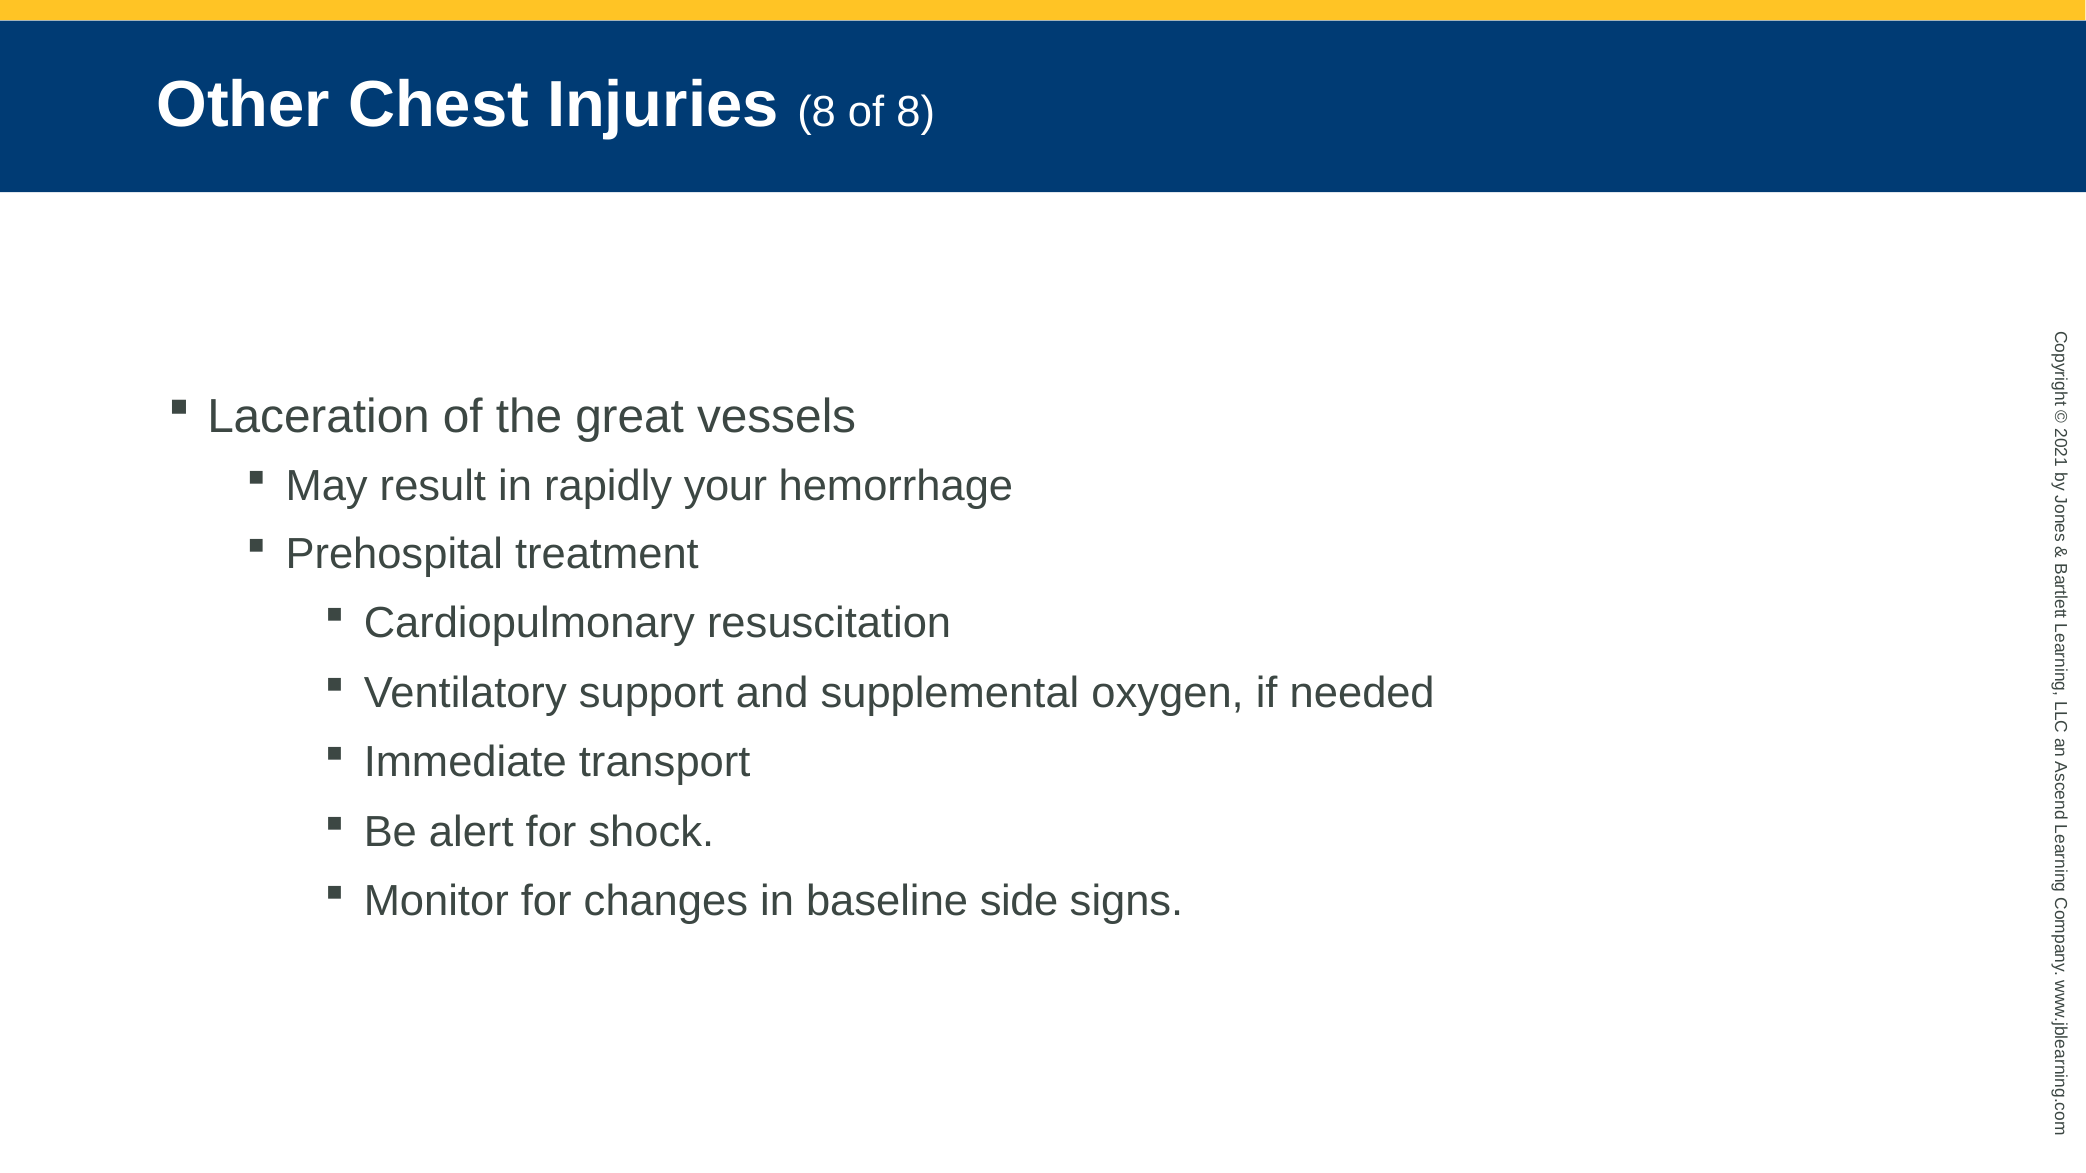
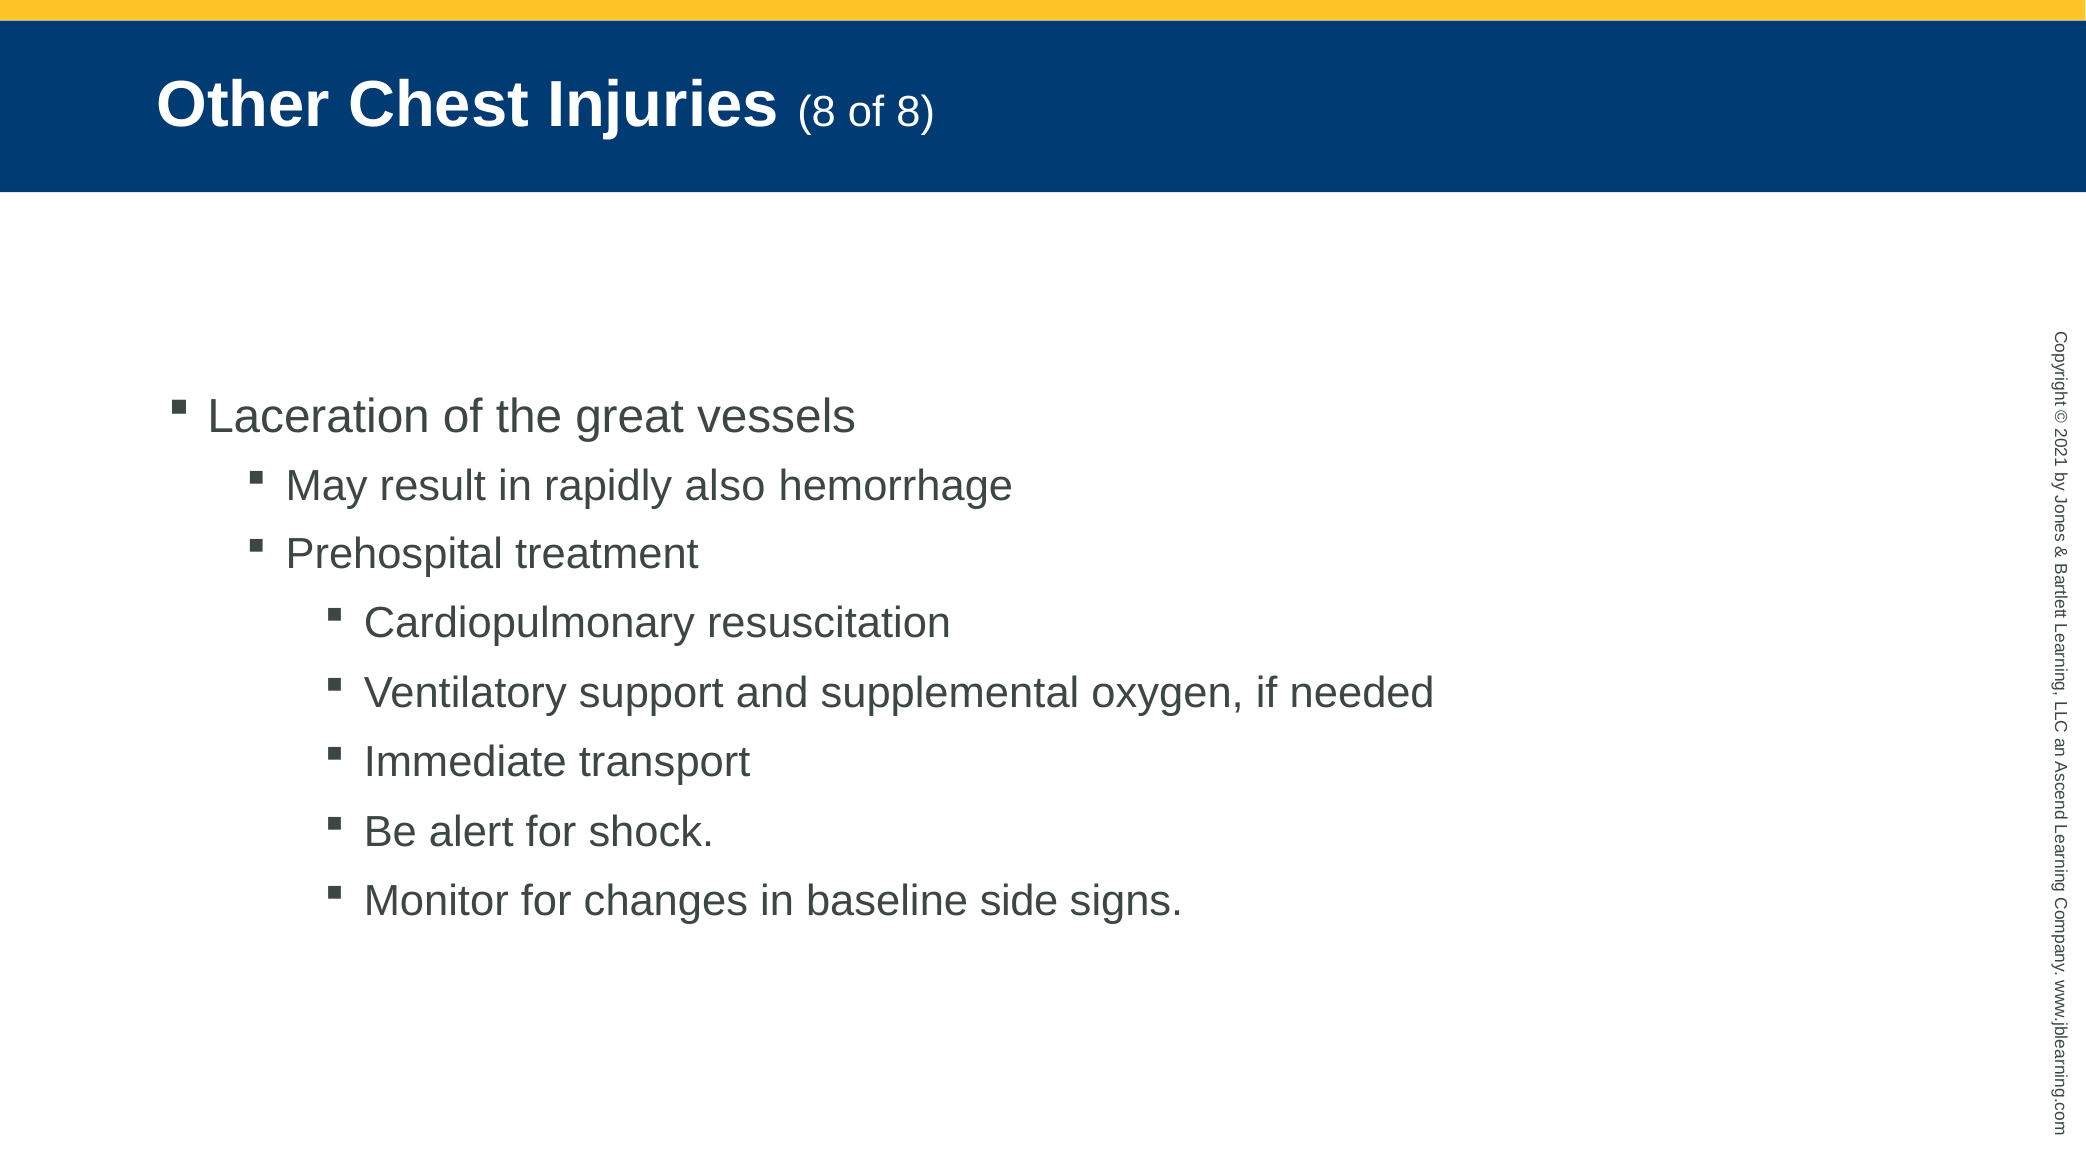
your: your -> also
